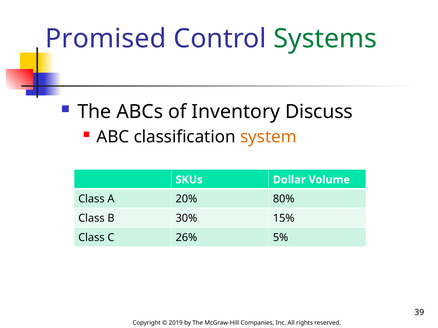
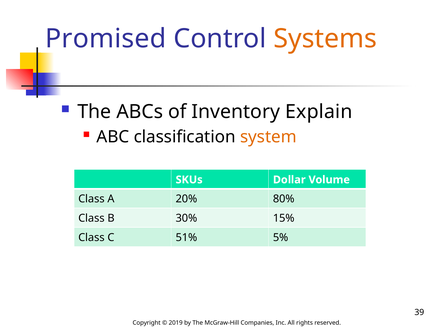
Systems colour: green -> orange
Discuss: Discuss -> Explain
26%: 26% -> 51%
